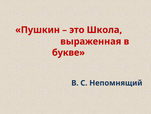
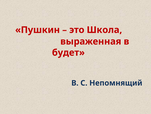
букве: букве -> будет
